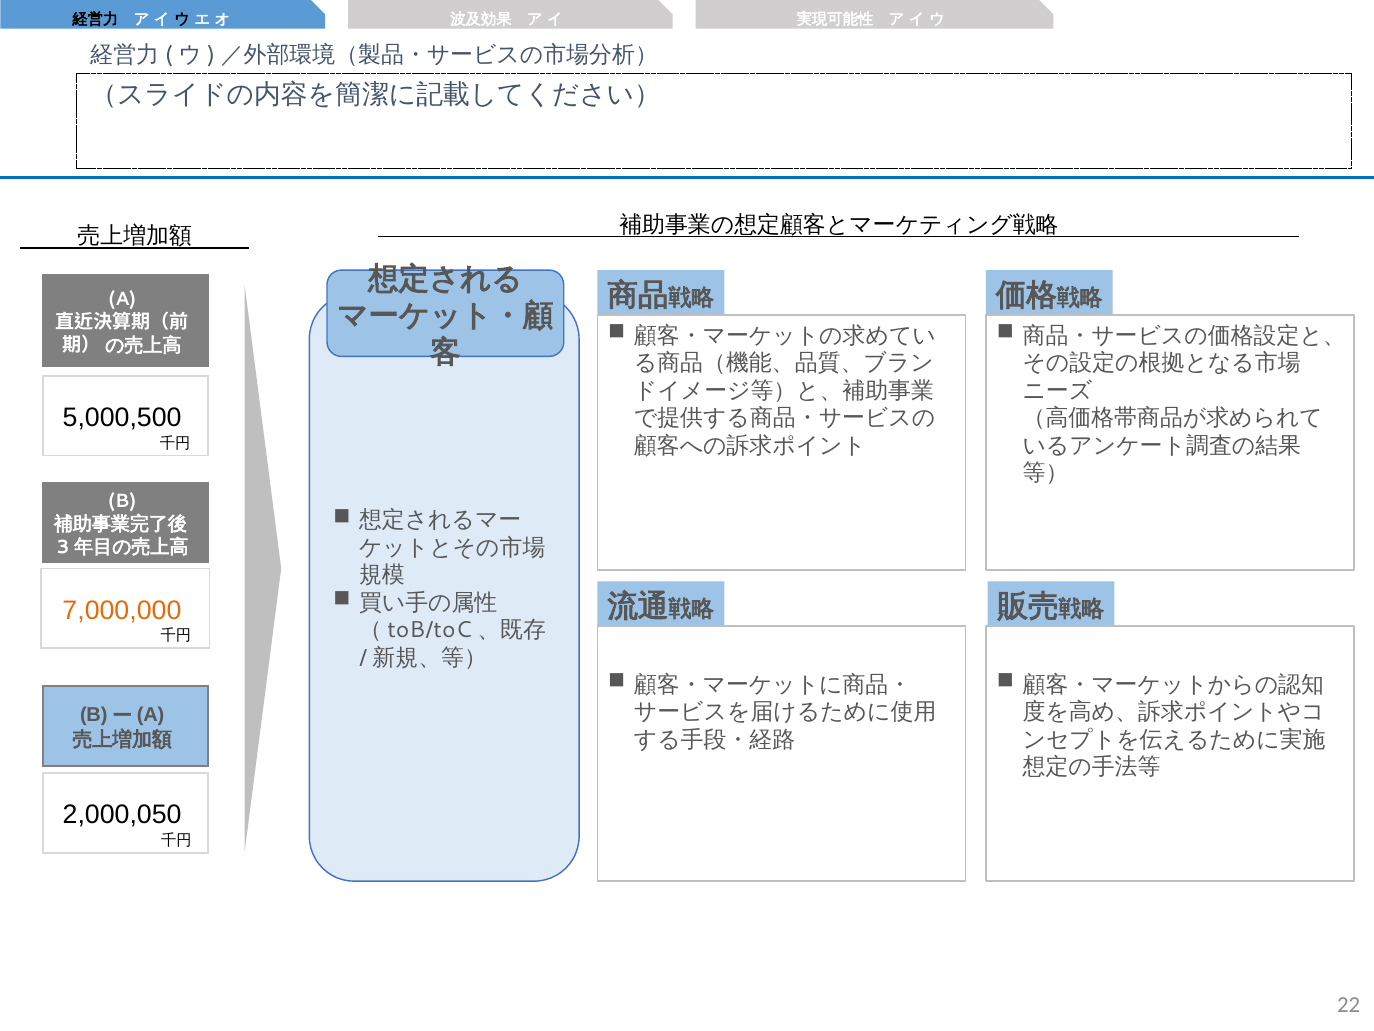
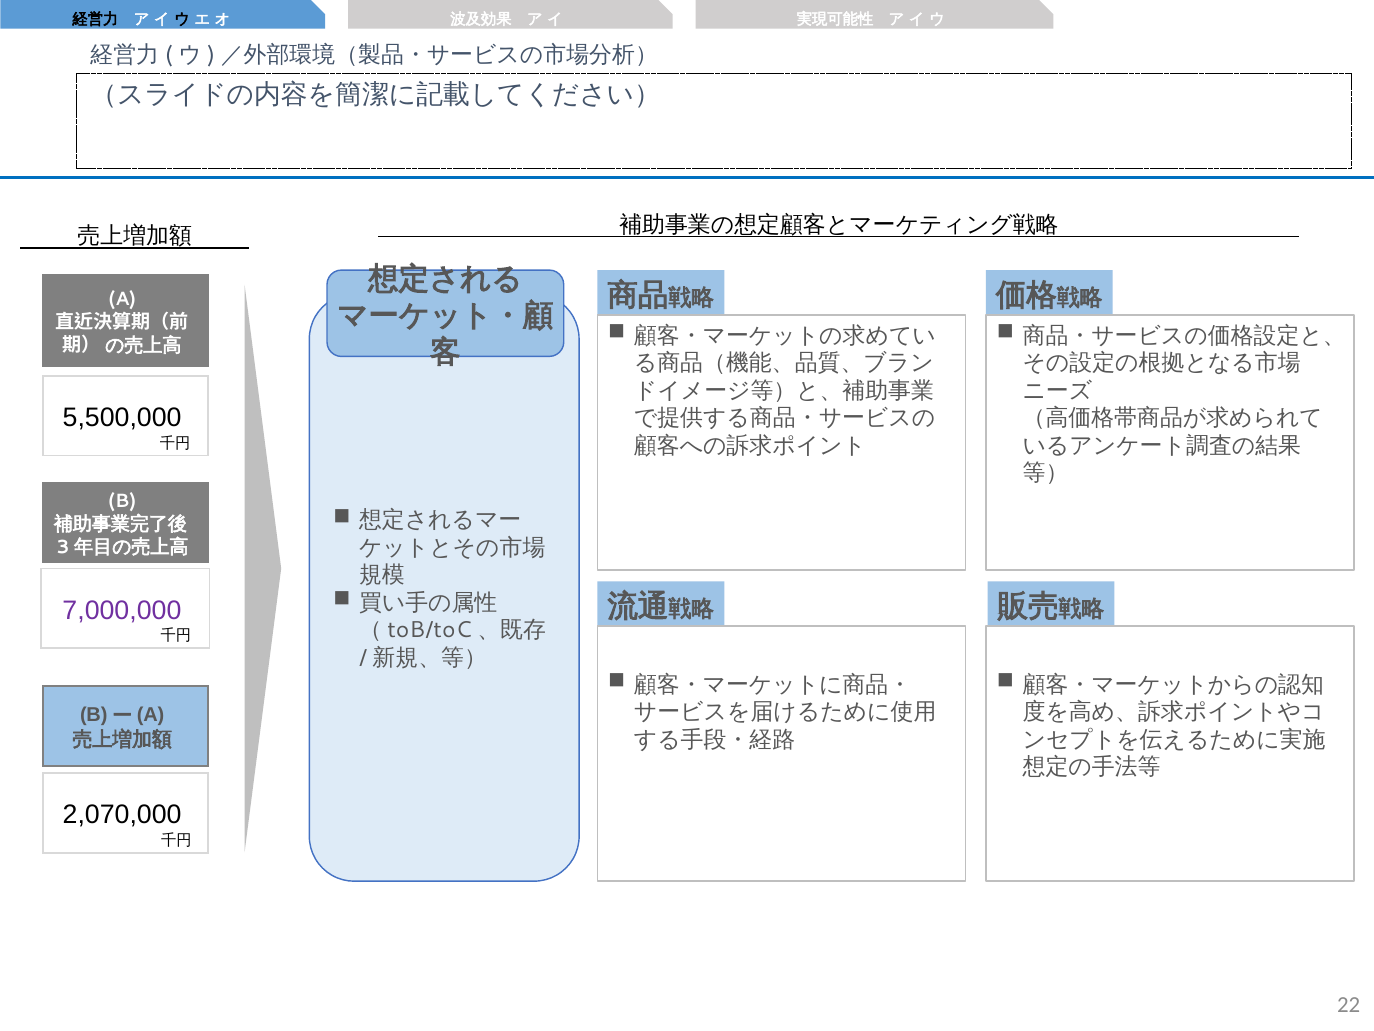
5,000,500: 5,000,500 -> 5,500,000
7,000,000 colour: orange -> purple
2,000,050: 2,000,050 -> 2,070,000
